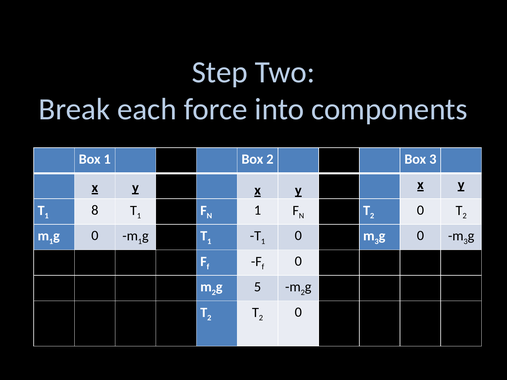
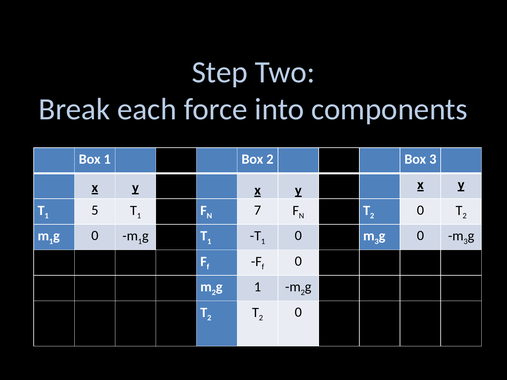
8: 8 -> 5
1 at (258, 210): 1 -> 7
5 at (258, 287): 5 -> 1
